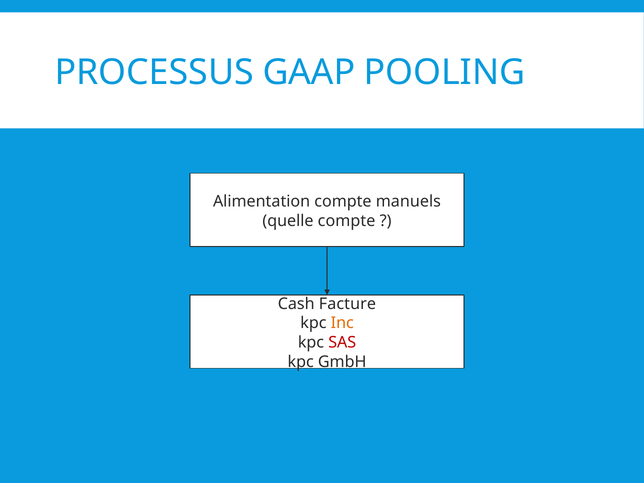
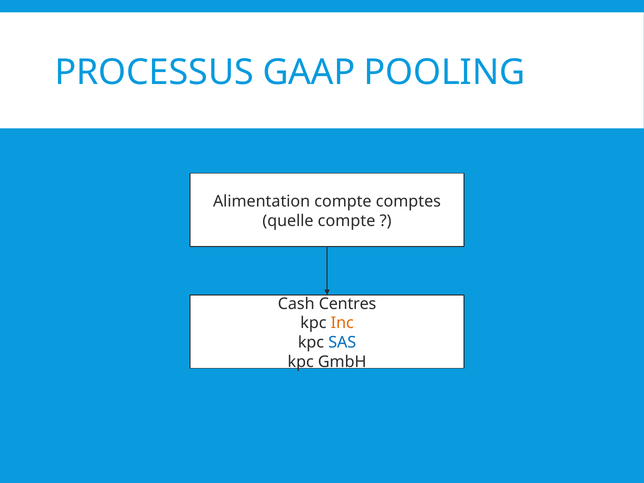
manuels: manuels -> comptes
Facture: Facture -> Centres
SAS colour: red -> blue
